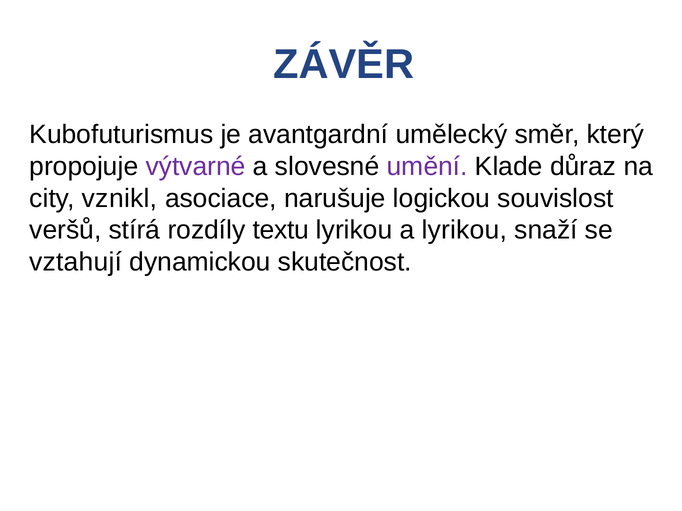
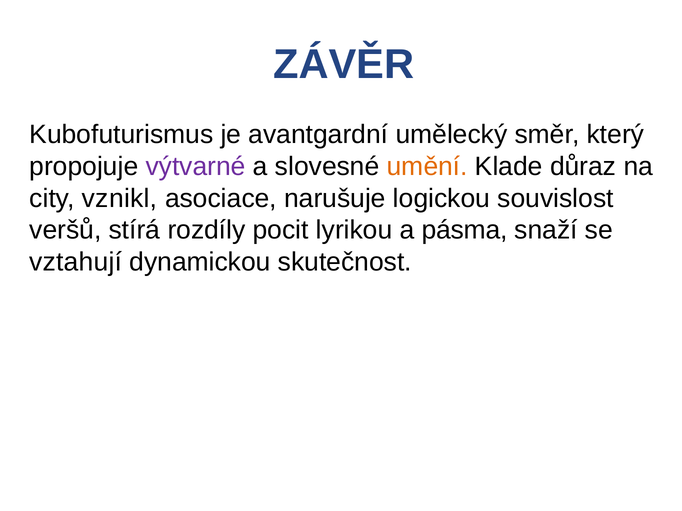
umění colour: purple -> orange
textu: textu -> pocit
a lyrikou: lyrikou -> pásma
